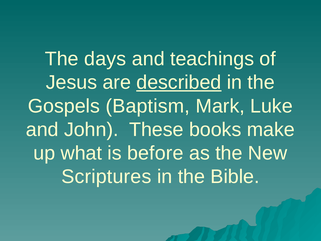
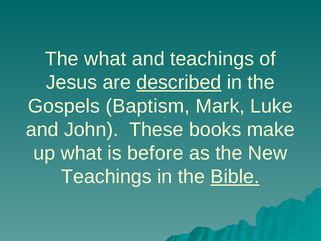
The days: days -> what
Scriptures at (106, 177): Scriptures -> Teachings
Bible underline: none -> present
